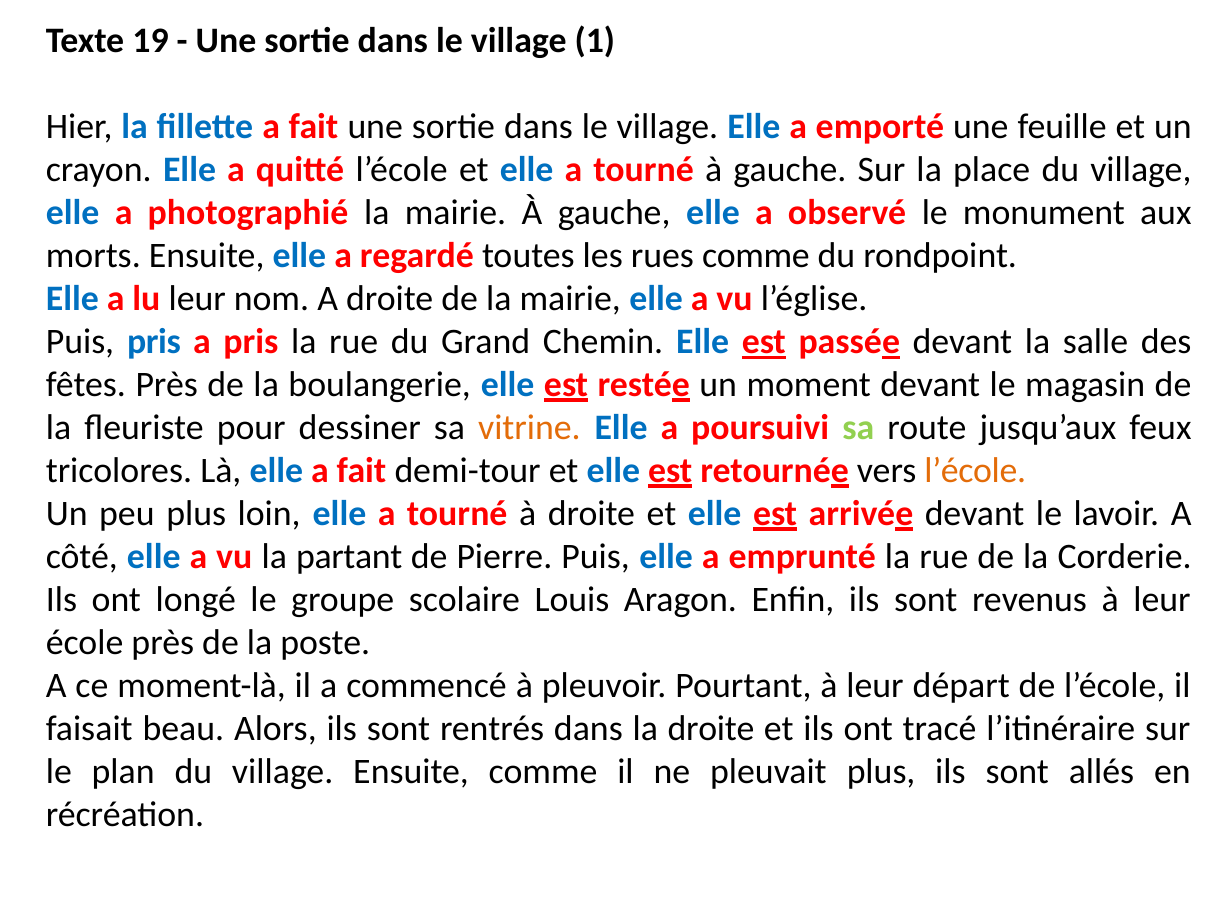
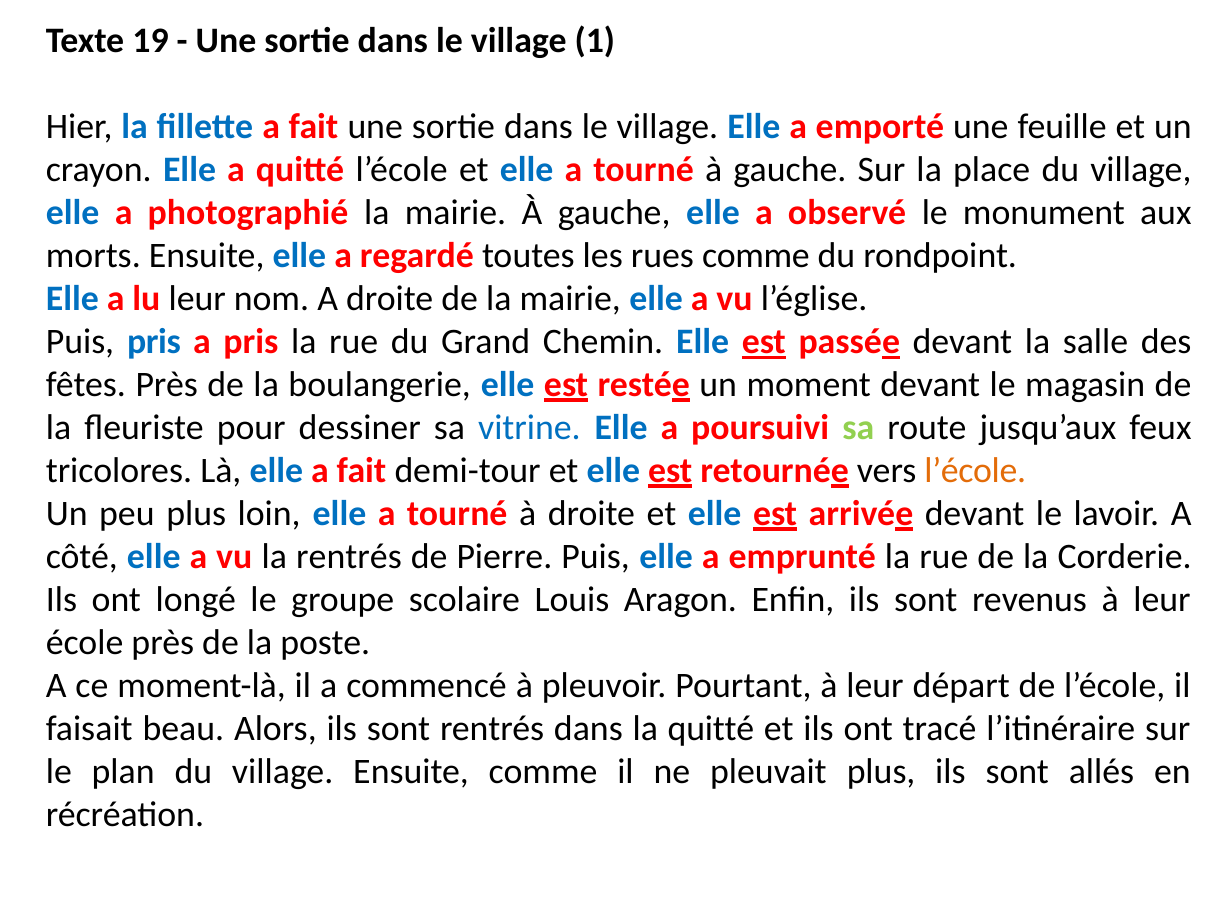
vitrine colour: orange -> blue
la partant: partant -> rentrés
la droite: droite -> quitté
